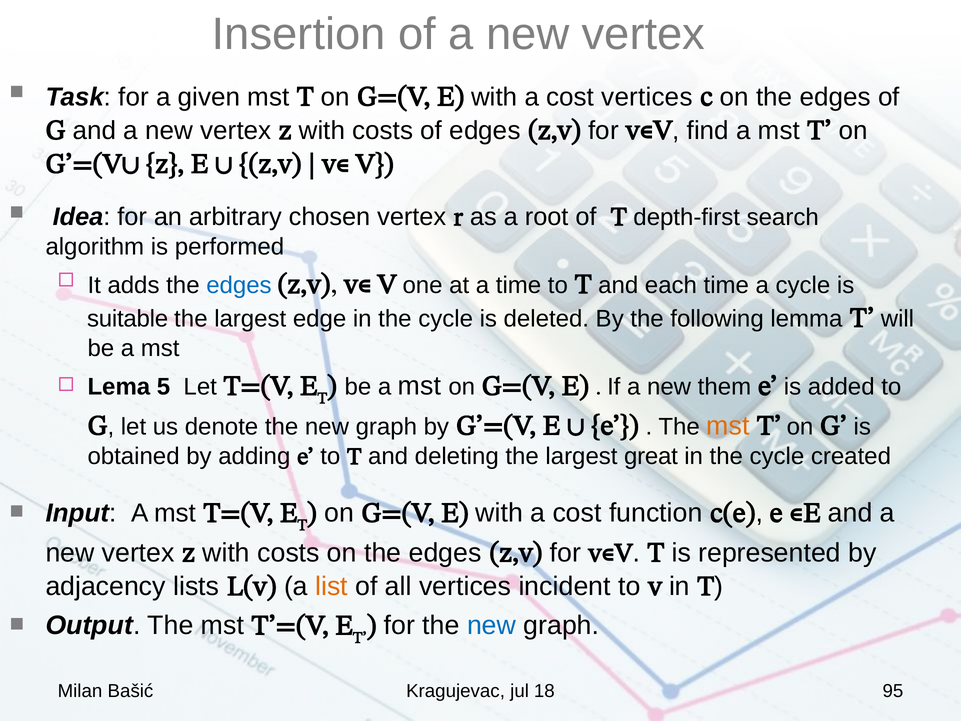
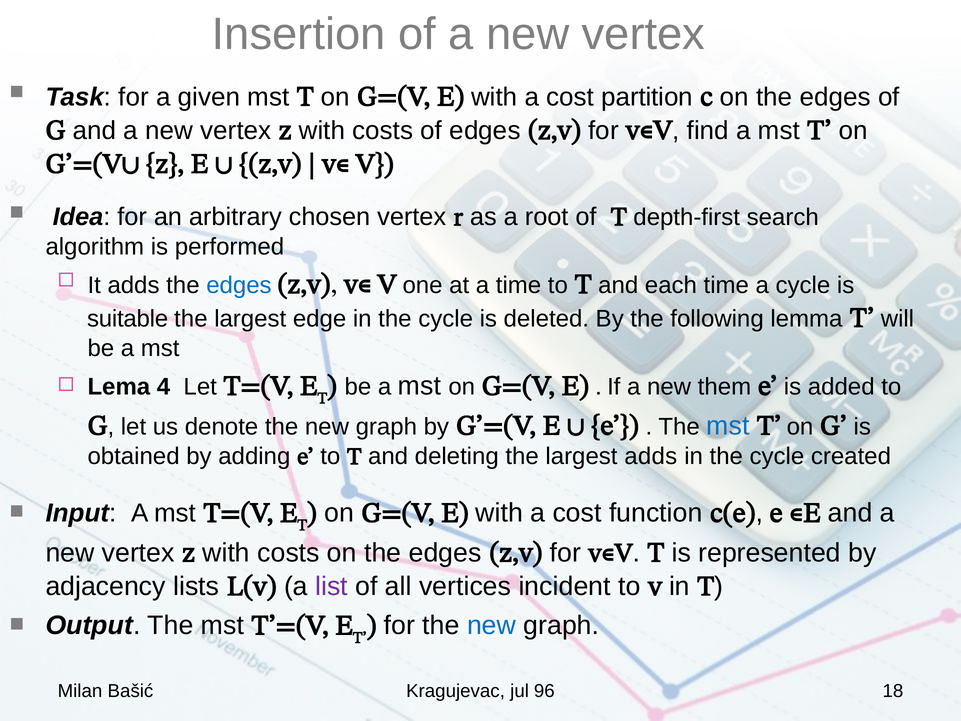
cost vertices: vertices -> partition
5: 5 -> 4
mst at (728, 426) colour: orange -> blue
great at (651, 456): great -> adds
list colour: orange -> purple
18: 18 -> 96
95: 95 -> 18
